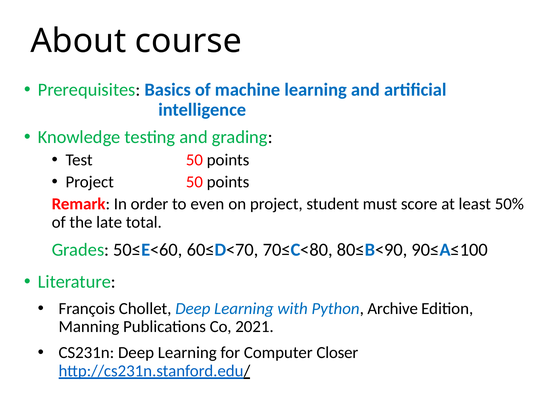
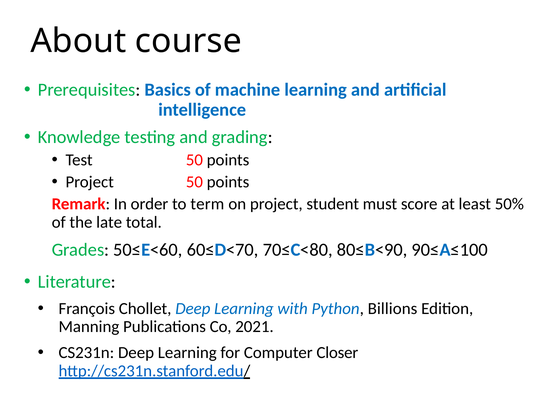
even: even -> term
Archive: Archive -> Billions
